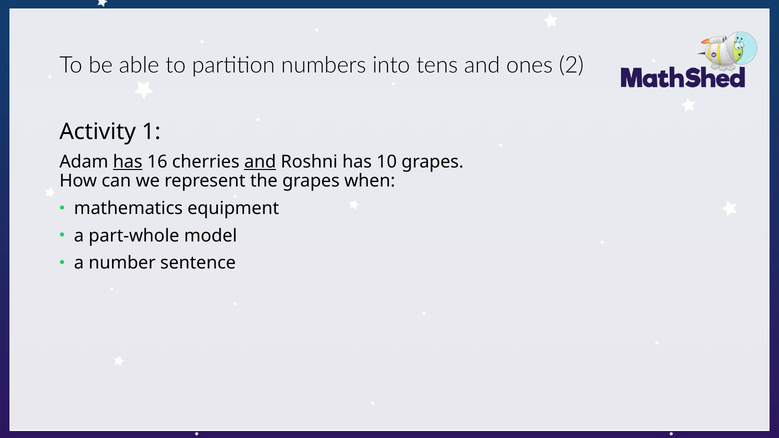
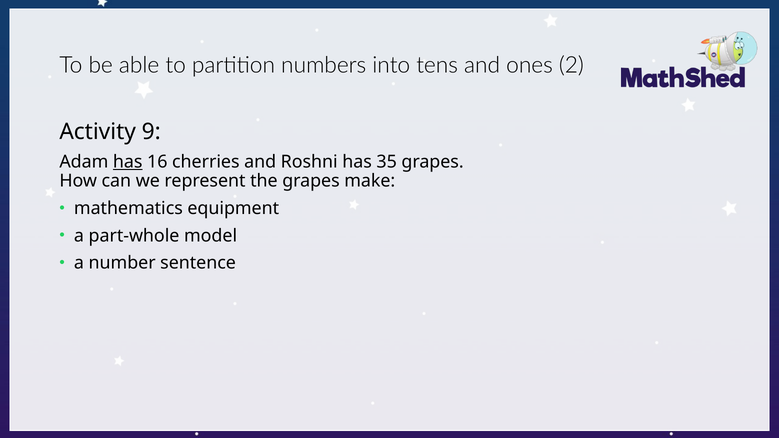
1: 1 -> 9
and at (260, 162) underline: present -> none
10: 10 -> 35
when: when -> make
